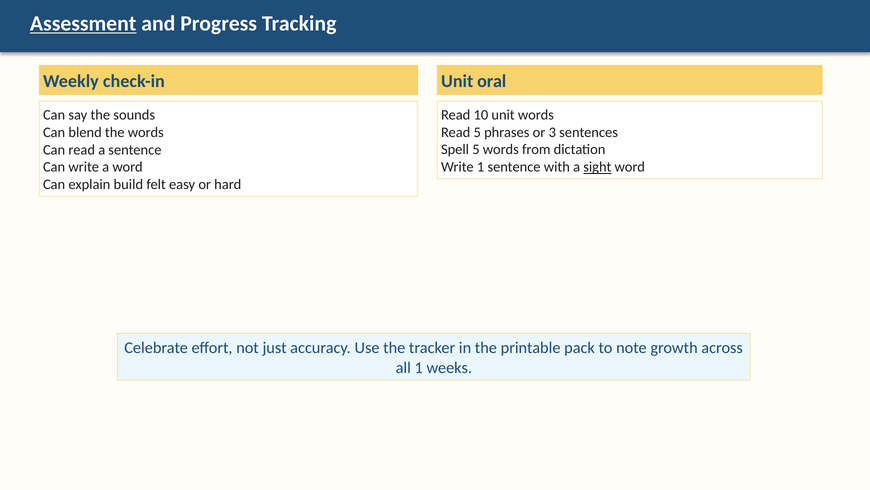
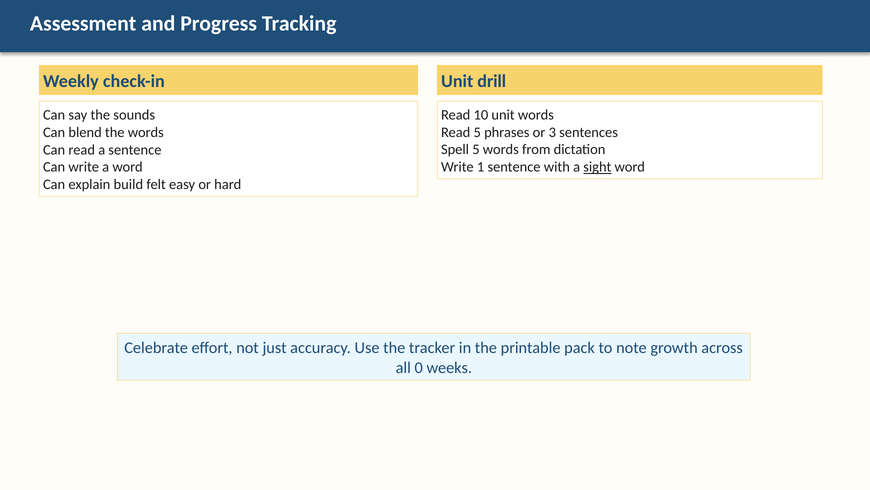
Assessment underline: present -> none
oral: oral -> drill
all 1: 1 -> 0
